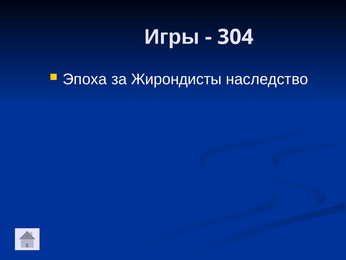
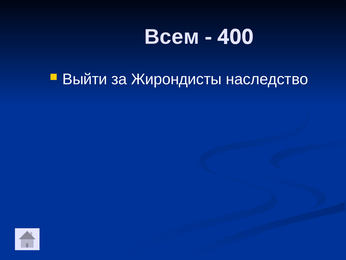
Игры: Игры -> Всем
304: 304 -> 400
Эпоха: Эпоха -> Выйти
